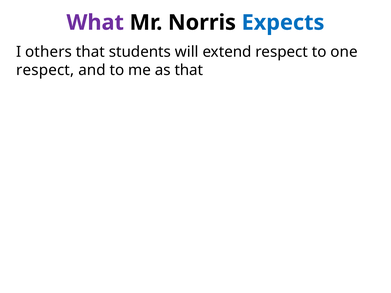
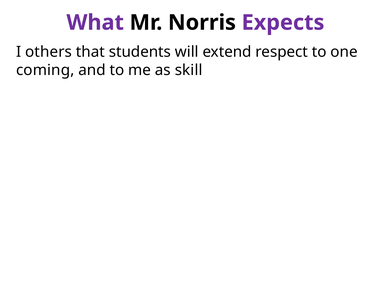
Expects colour: blue -> purple
respect at (45, 70): respect -> coming
as that: that -> skill
